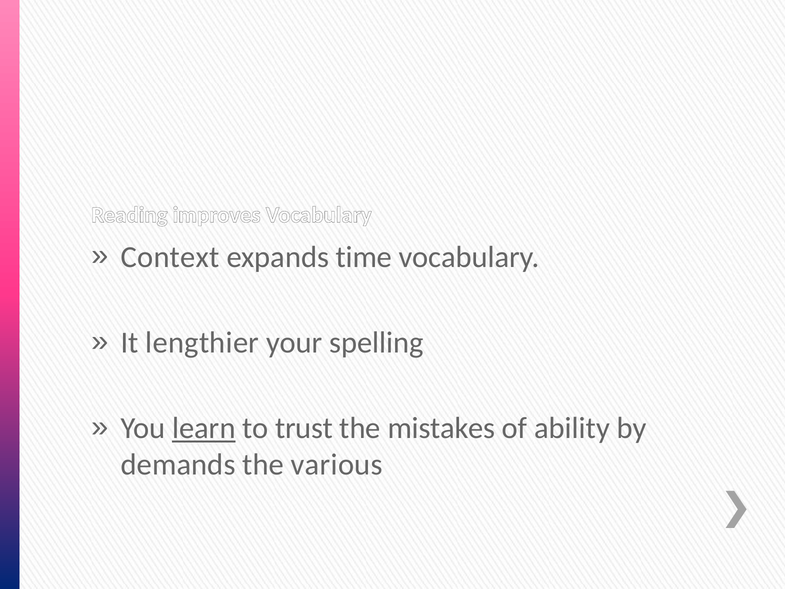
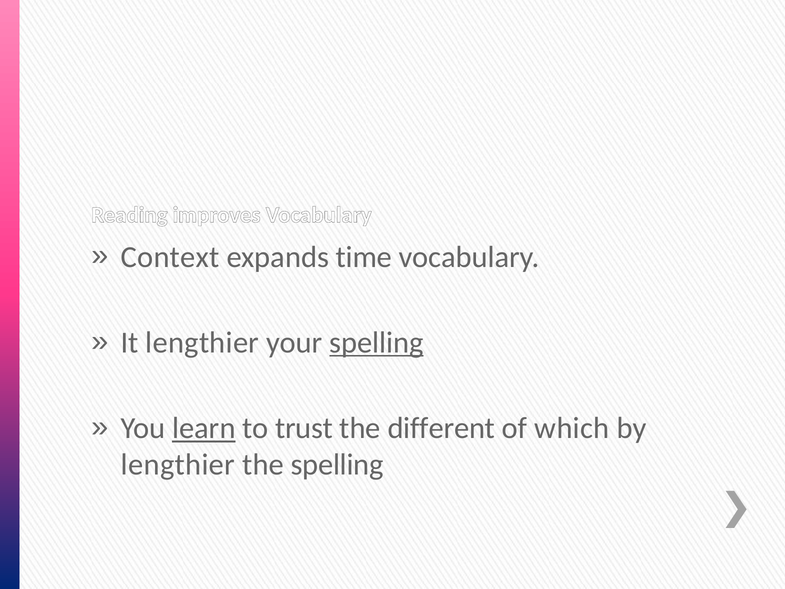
spelling at (376, 342) underline: none -> present
mistakes: mistakes -> different
ability: ability -> which
demands at (178, 465): demands -> lengthier
the various: various -> spelling
